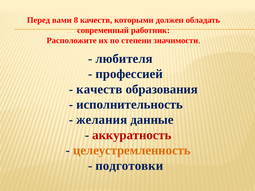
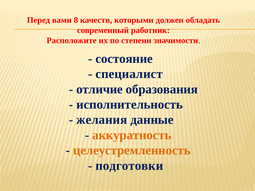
любителя: любителя -> состояние
профессией: профессией -> специалист
качеств at (99, 89): качеств -> отличие
аккуратность colour: red -> orange
